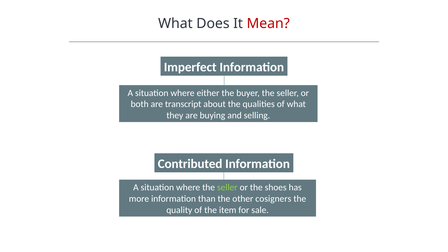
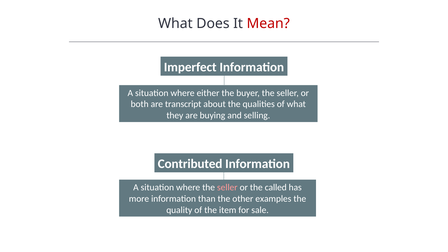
seller at (227, 188) colour: light green -> pink
shoes: shoes -> called
cosigners: cosigners -> examples
